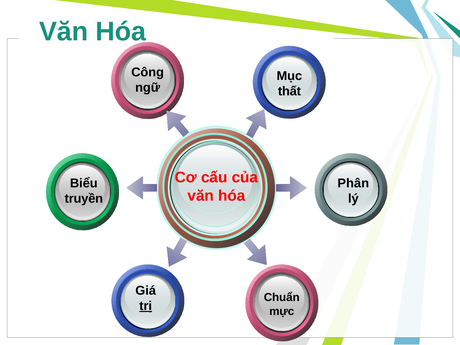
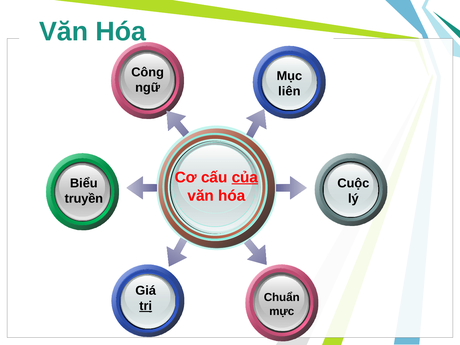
thất: thất -> liên
của underline: none -> present
Phân: Phân -> Cuộc
